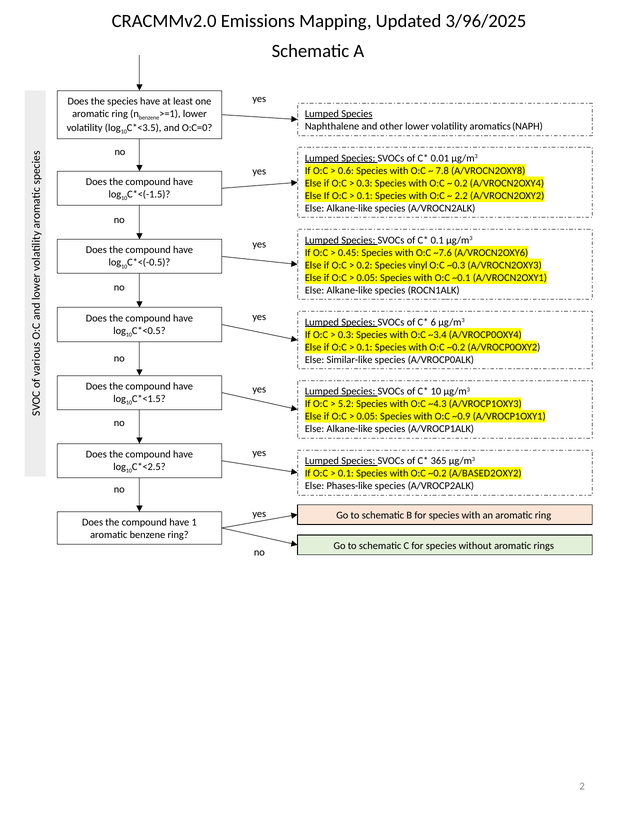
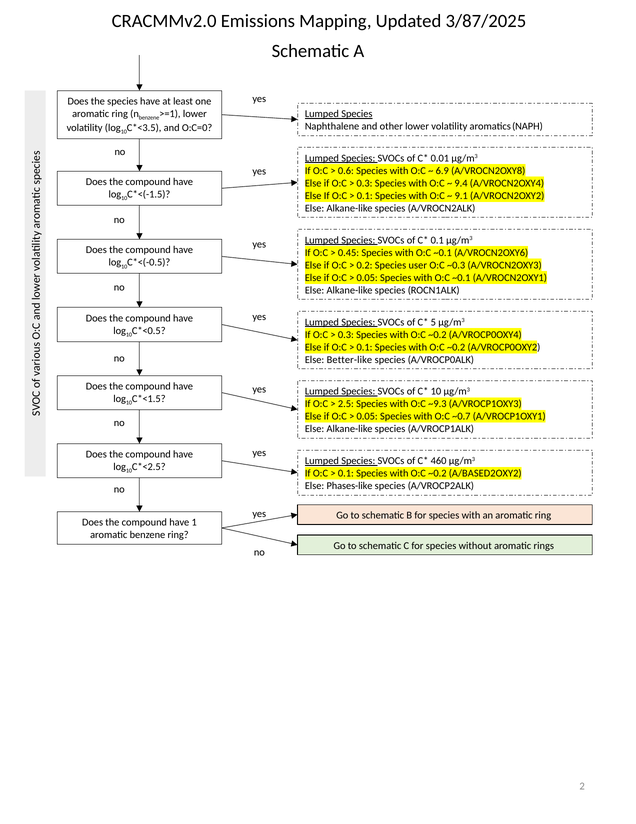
3/96/2025: 3/96/2025 -> 3/87/2025
7.8: 7.8 -> 6.9
0.2 at (461, 183): 0.2 -> 9.4
2.2: 2.2 -> 9.1
~7.6 at (443, 252): ~7.6 -> ~0.1
vinyl: vinyl -> user
6: 6 -> 5
~3.4 at (437, 334): ~3.4 -> ~0.2
Similar-like: Similar-like -> Better-like
5.2: 5.2 -> 2.5
~4.3: ~4.3 -> ~9.3
~0.9: ~0.9 -> ~0.7
365: 365 -> 460
